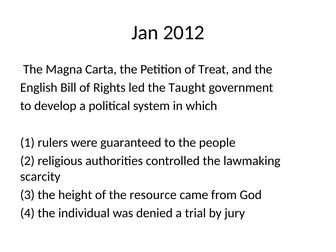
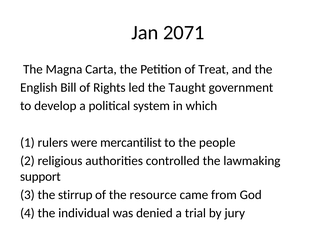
2012: 2012 -> 2071
guaranteed: guaranteed -> mercantilist
scarcity: scarcity -> support
height: height -> stirrup
